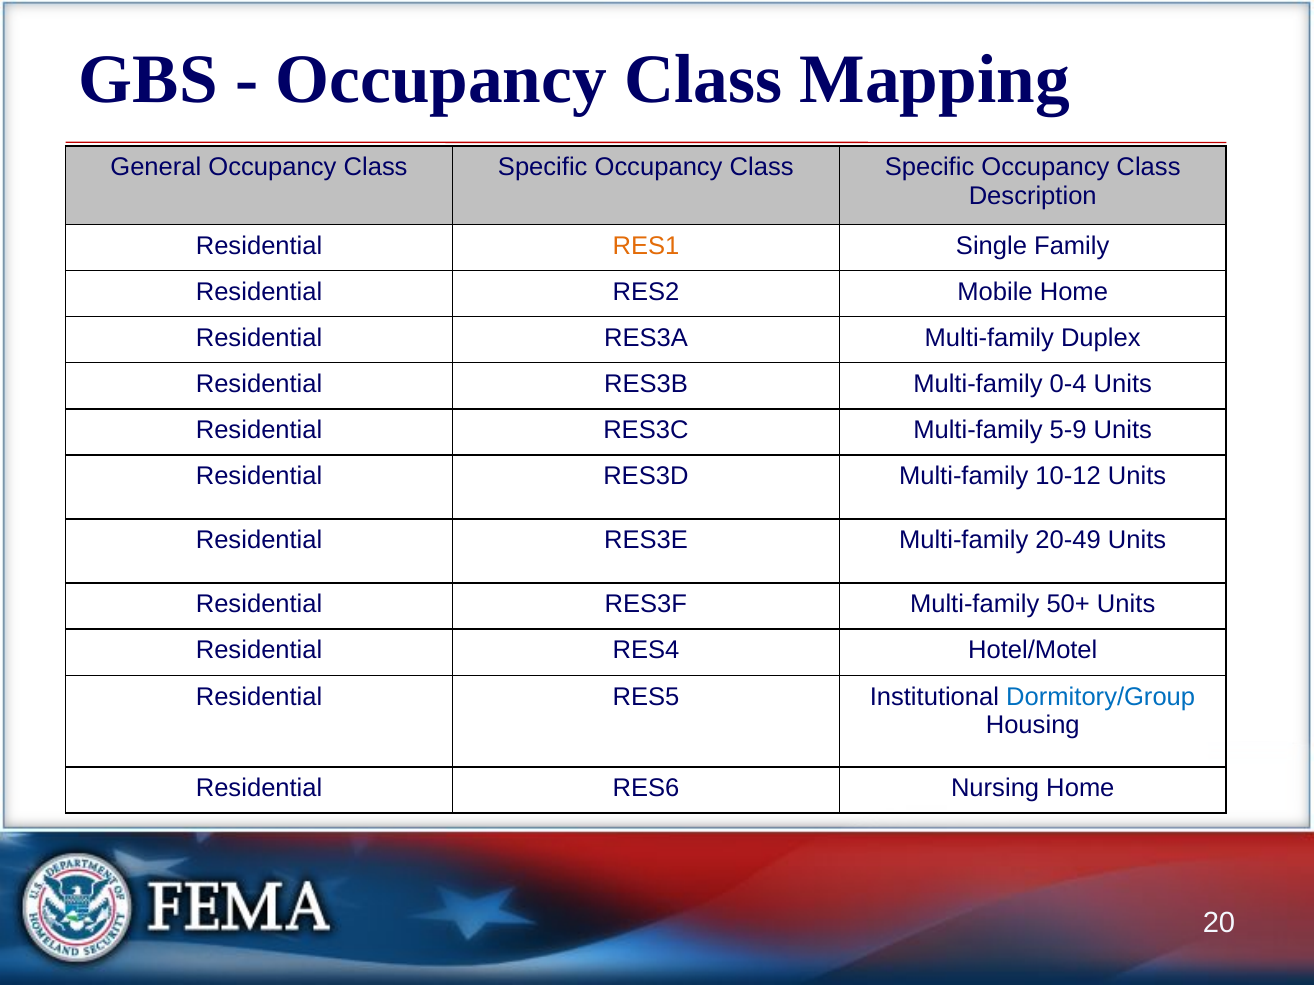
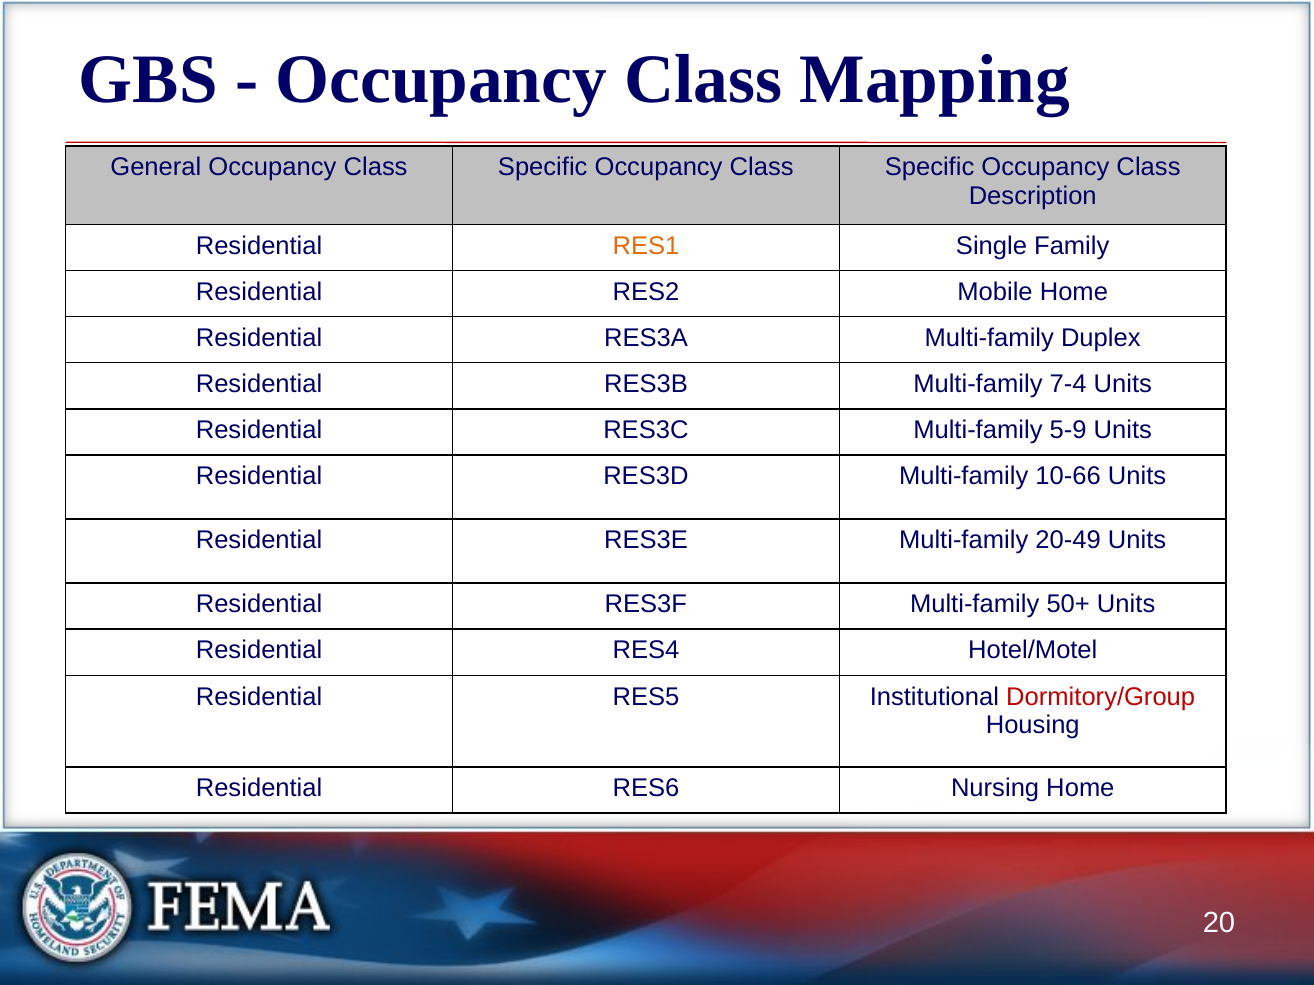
0-4: 0-4 -> 7-4
10-12: 10-12 -> 10-66
Dormitory/Group colour: blue -> red
